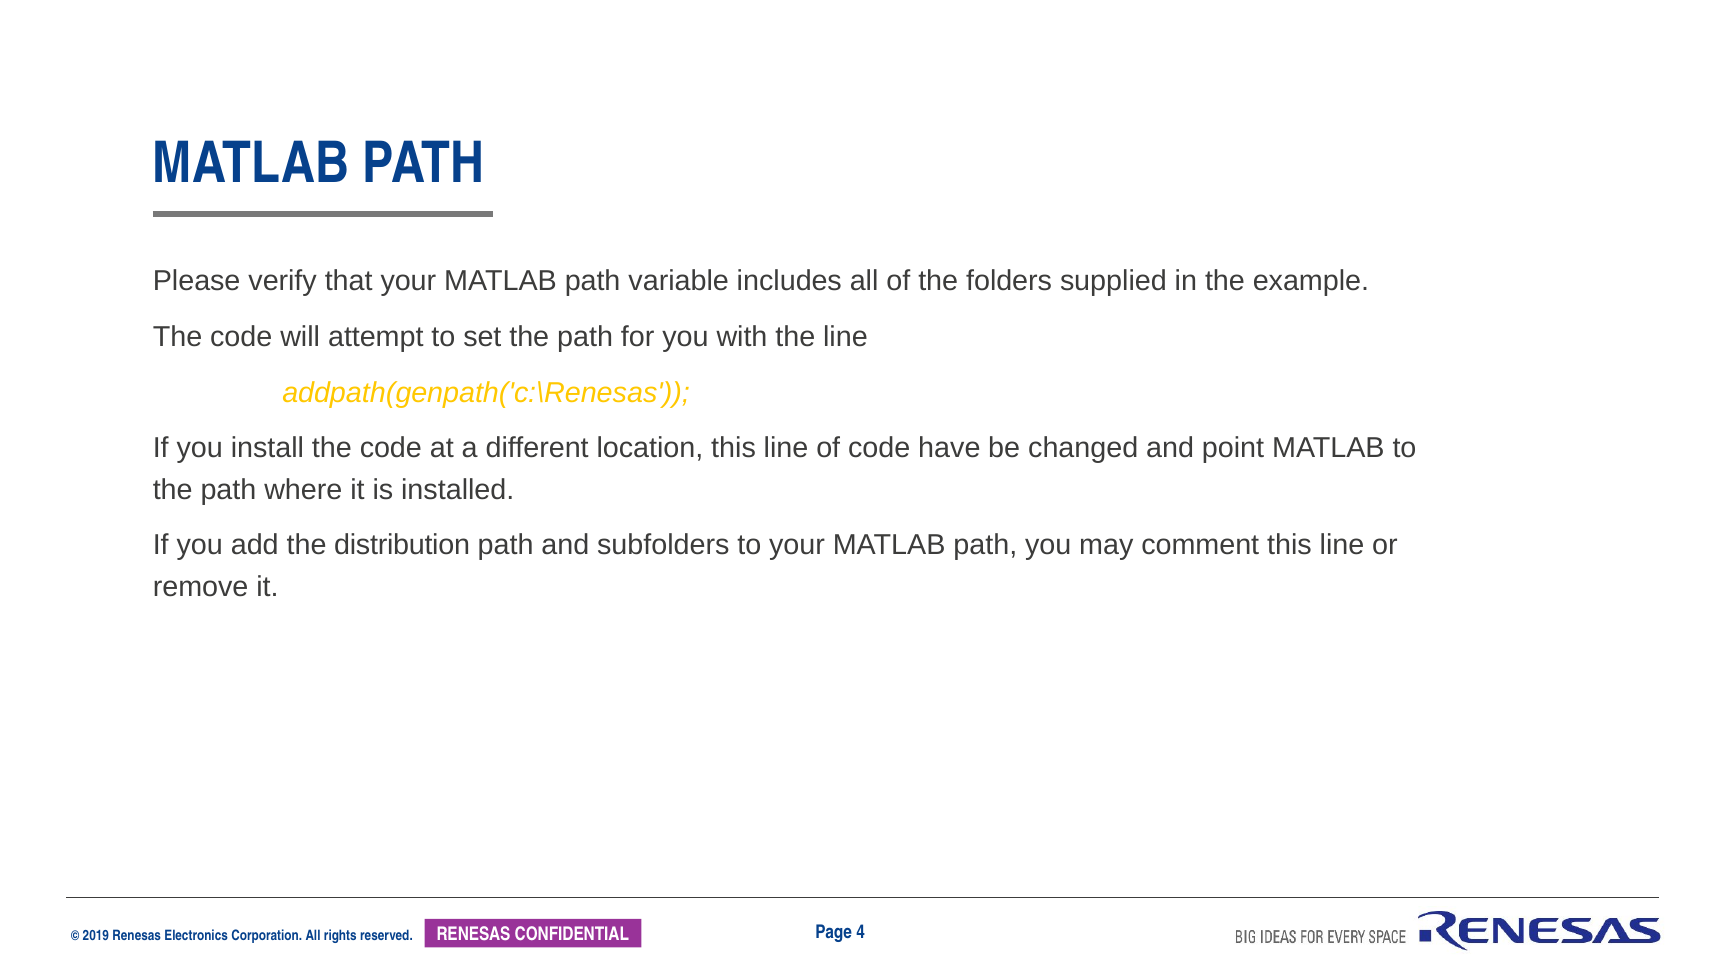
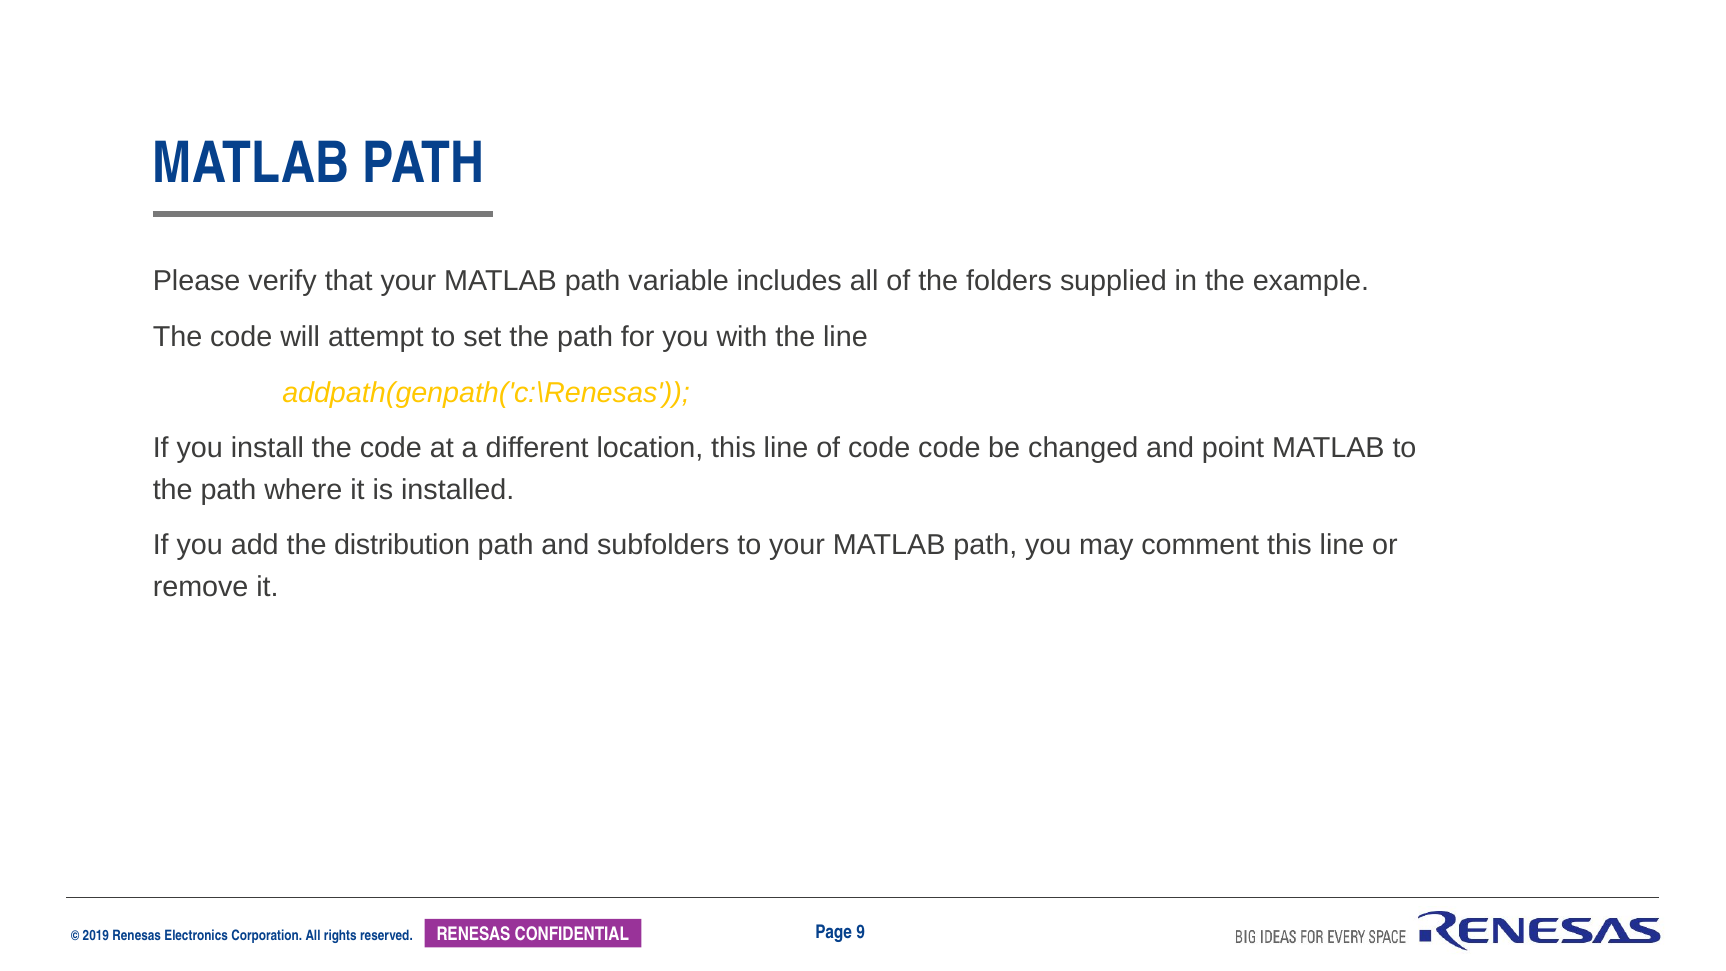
code have: have -> code
4: 4 -> 9
